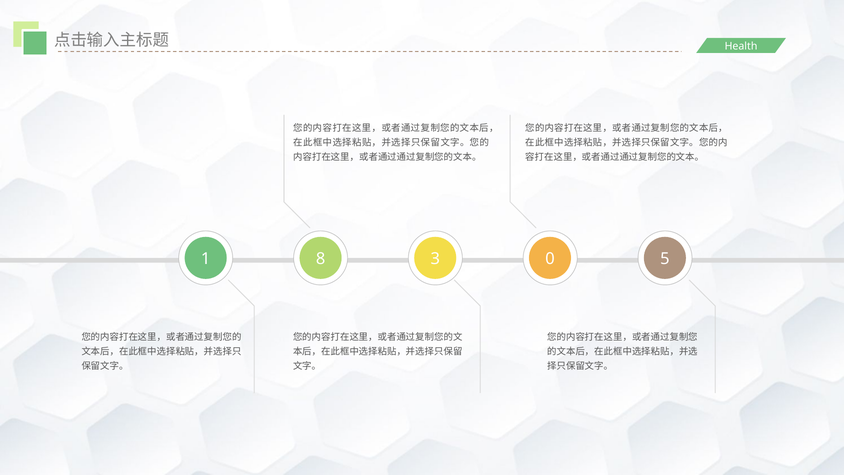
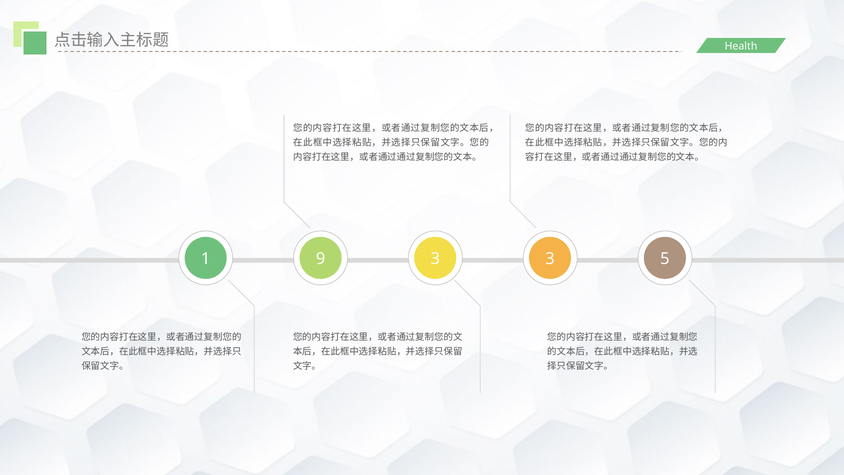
8: 8 -> 9
3 0: 0 -> 3
